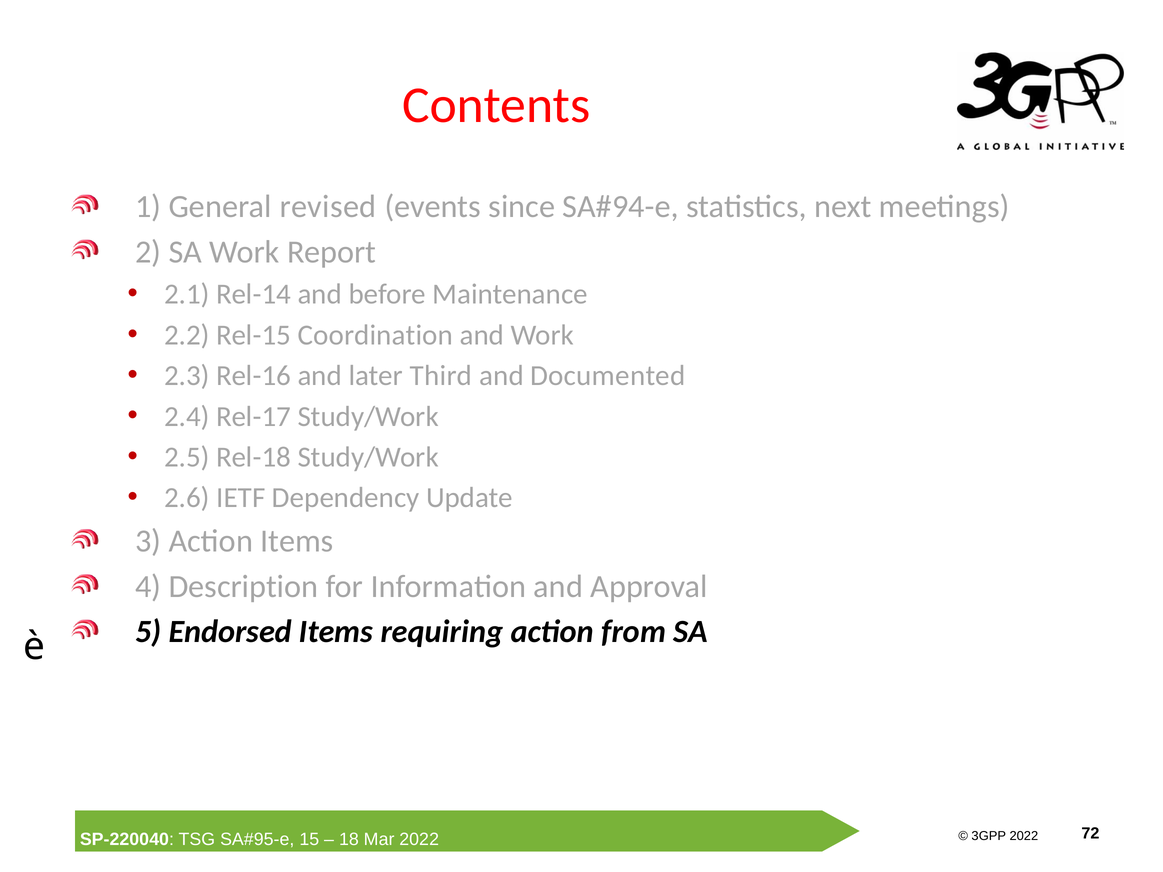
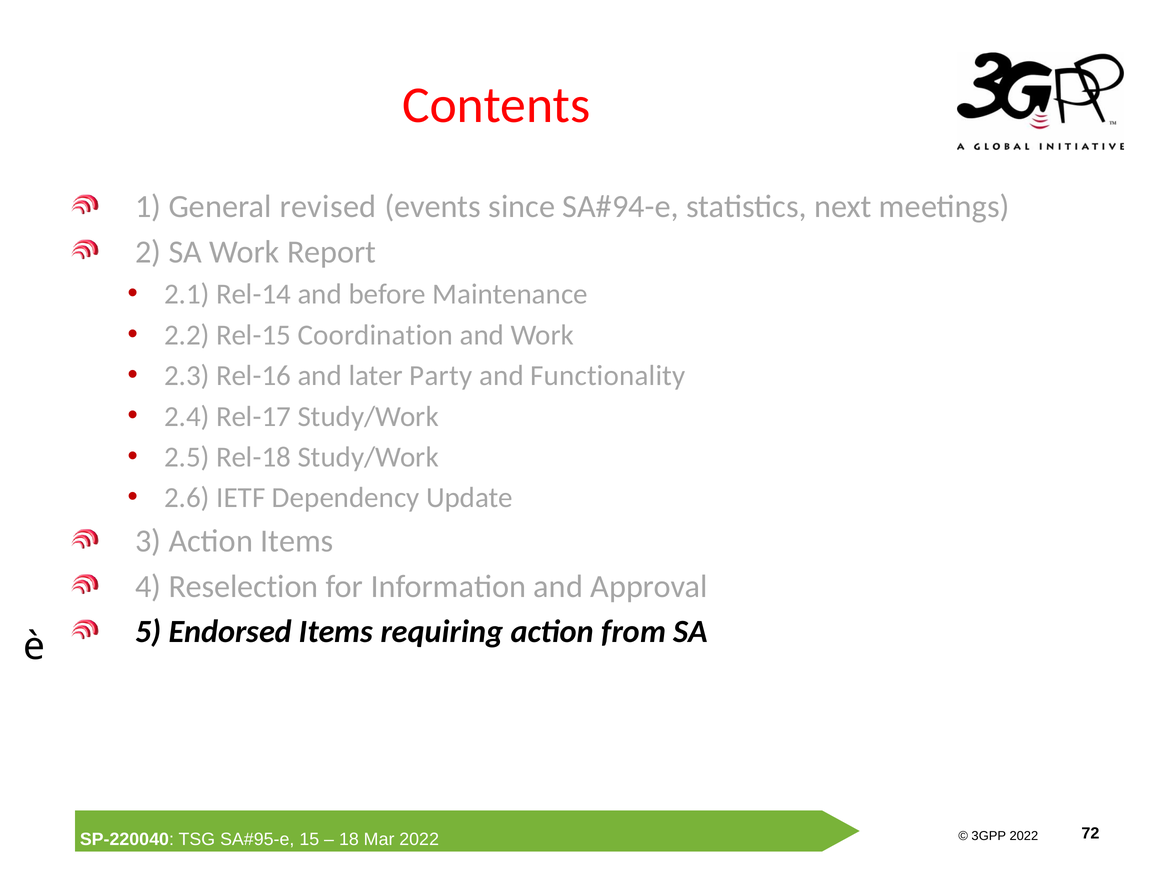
Third: Third -> Party
Documented: Documented -> Functionality
Description: Description -> Reselection
